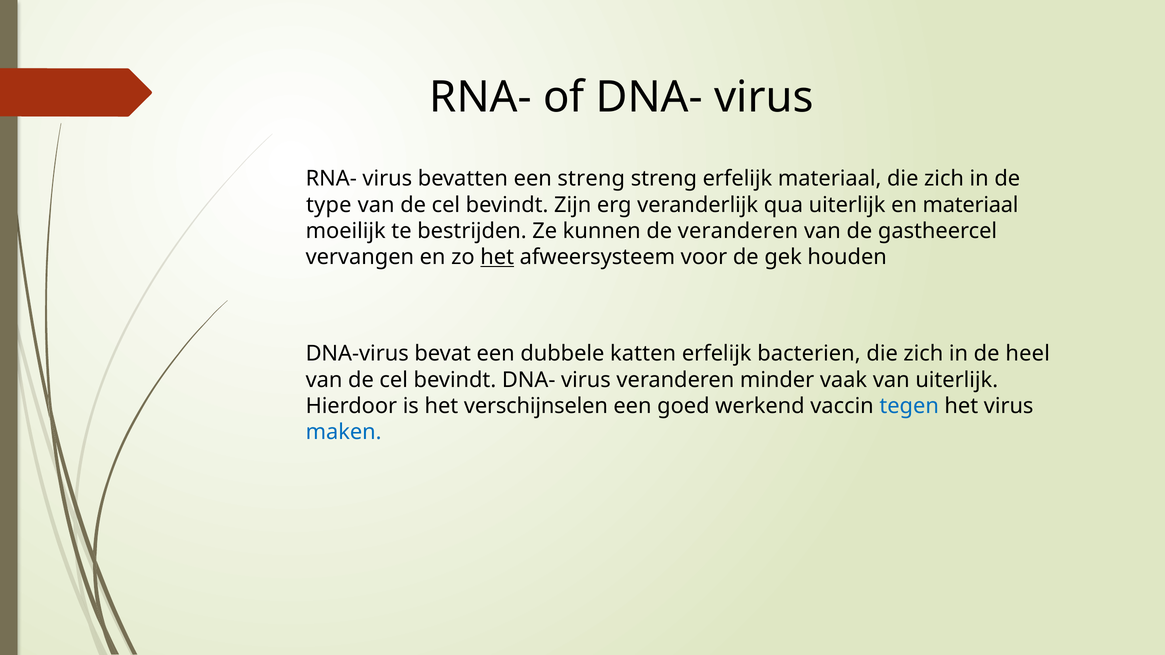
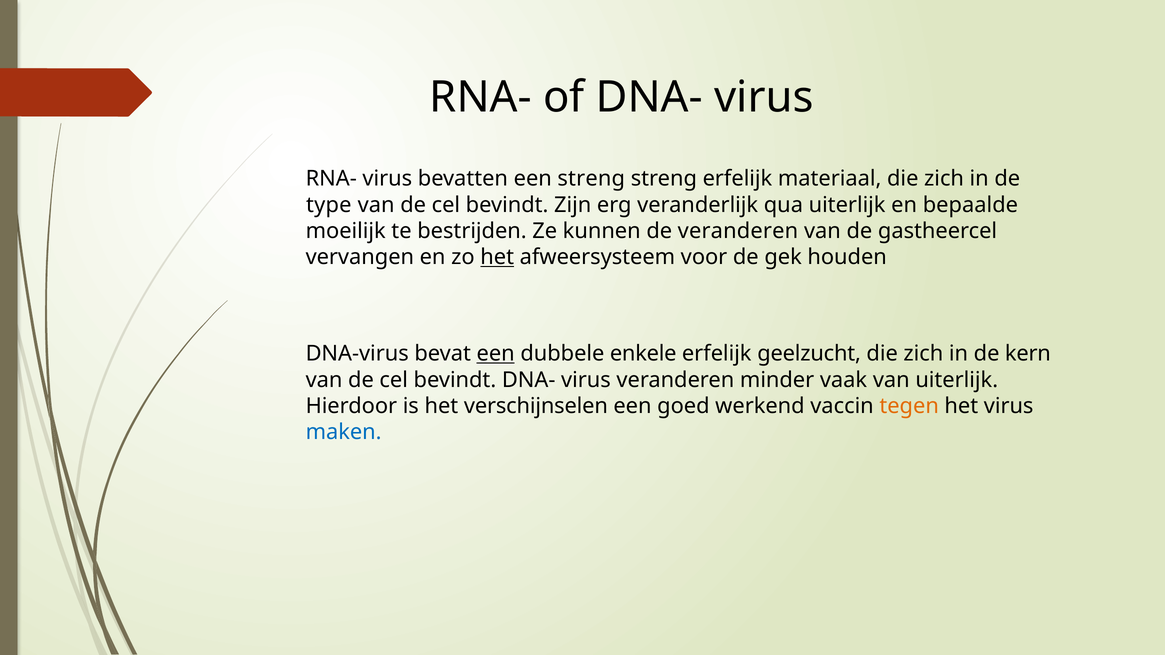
en materiaal: materiaal -> bepaalde
een at (496, 354) underline: none -> present
katten: katten -> enkele
bacterien: bacterien -> geelzucht
heel: heel -> kern
tegen colour: blue -> orange
